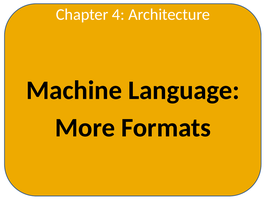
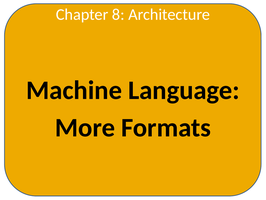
4: 4 -> 8
